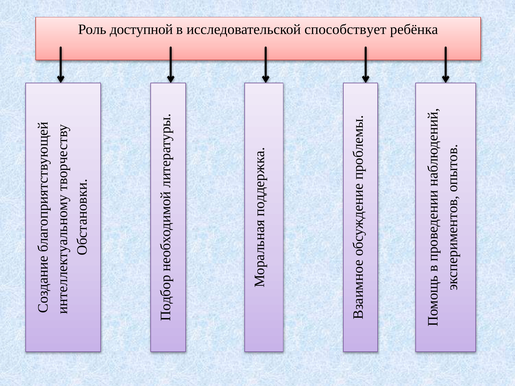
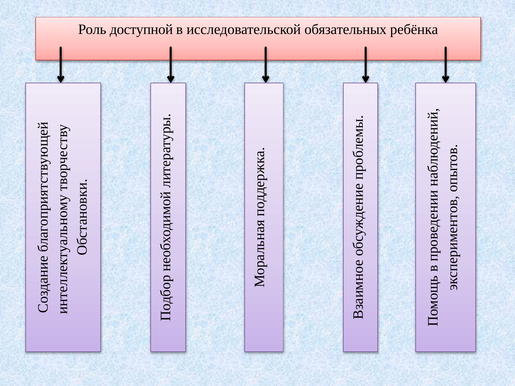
способствует: способствует -> обязательных
